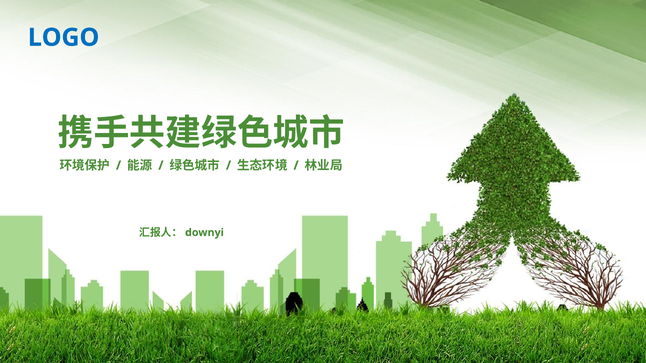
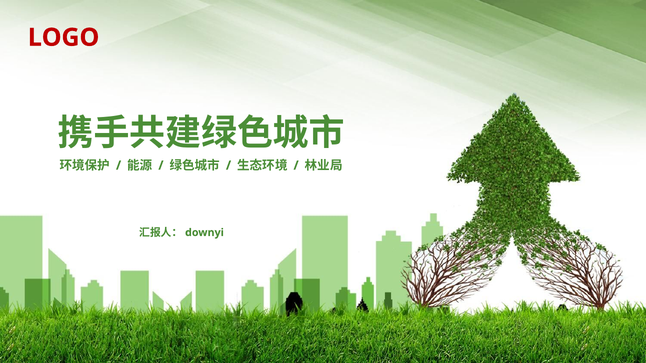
LOGO colour: blue -> red
